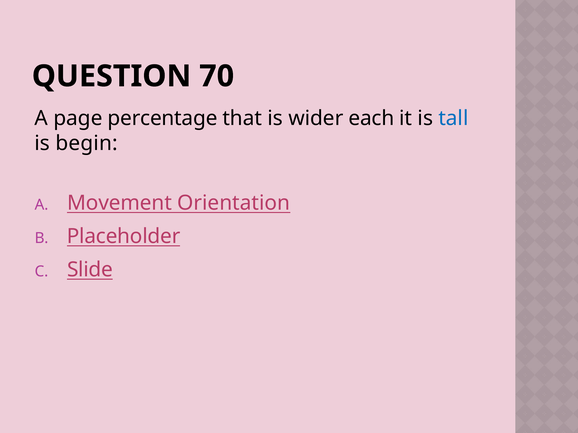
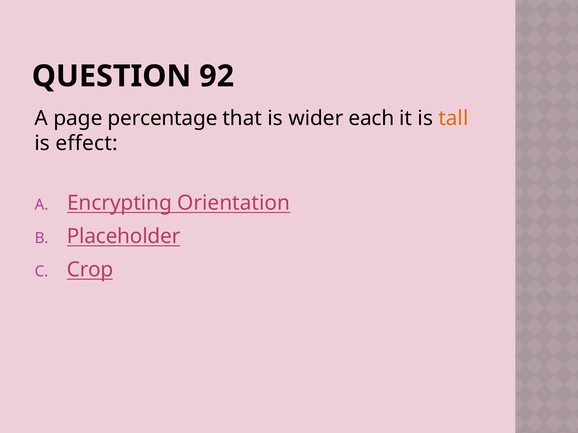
70: 70 -> 92
tall colour: blue -> orange
begin: begin -> effect
Movement: Movement -> Encrypting
Slide: Slide -> Crop
